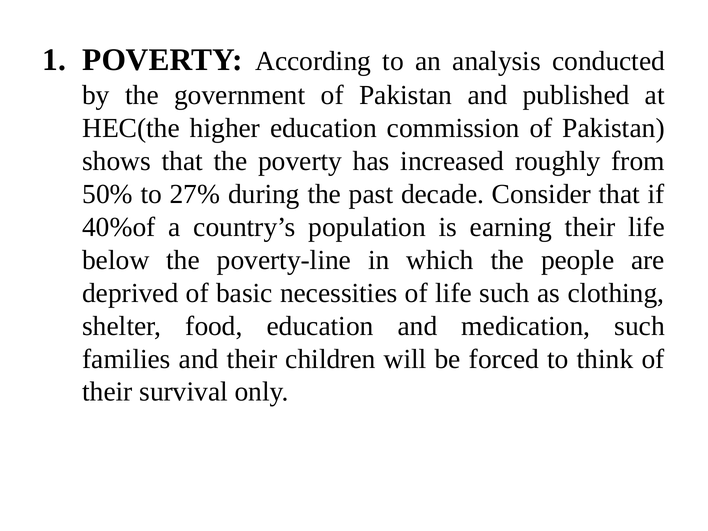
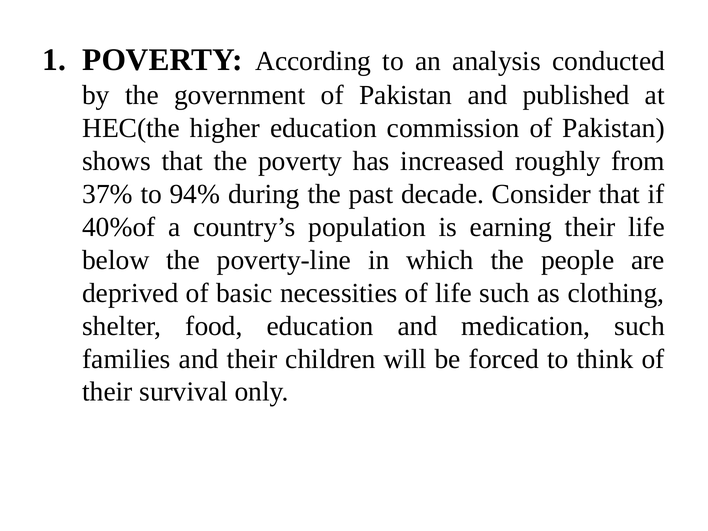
50%: 50% -> 37%
27%: 27% -> 94%
